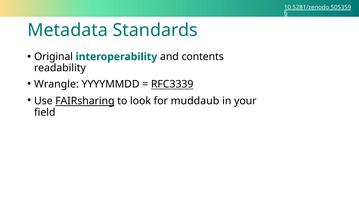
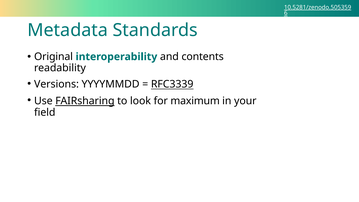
Wrangle: Wrangle -> Versions
muddaub: muddaub -> maximum
